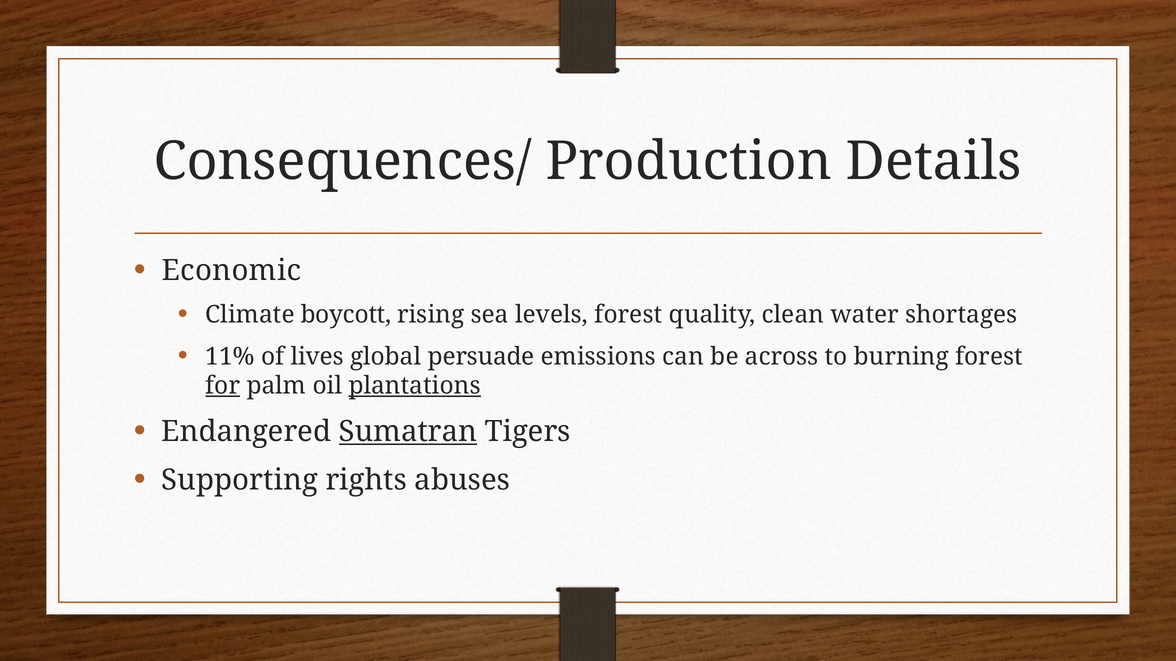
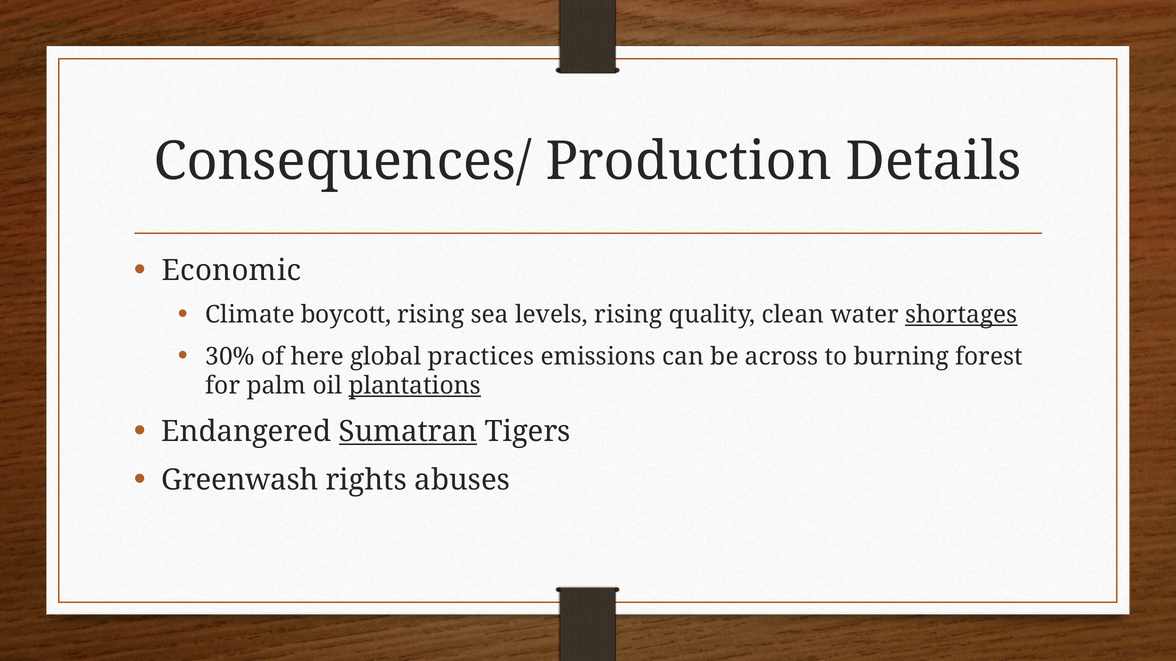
levels forest: forest -> rising
shortages underline: none -> present
11%: 11% -> 30%
lives: lives -> here
persuade: persuade -> practices
for underline: present -> none
Supporting: Supporting -> Greenwash
